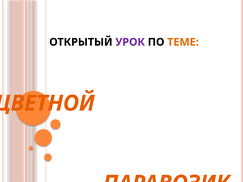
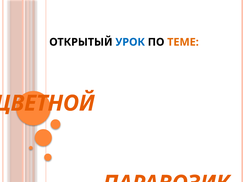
УРОК colour: purple -> blue
